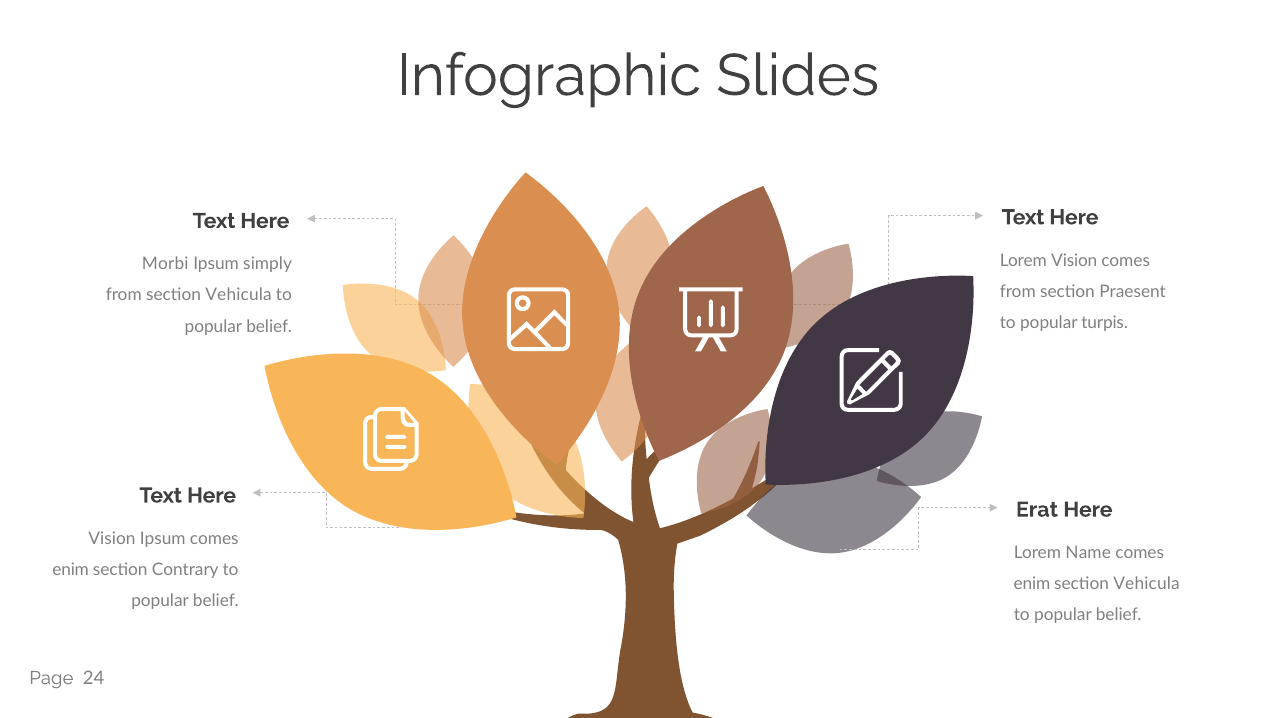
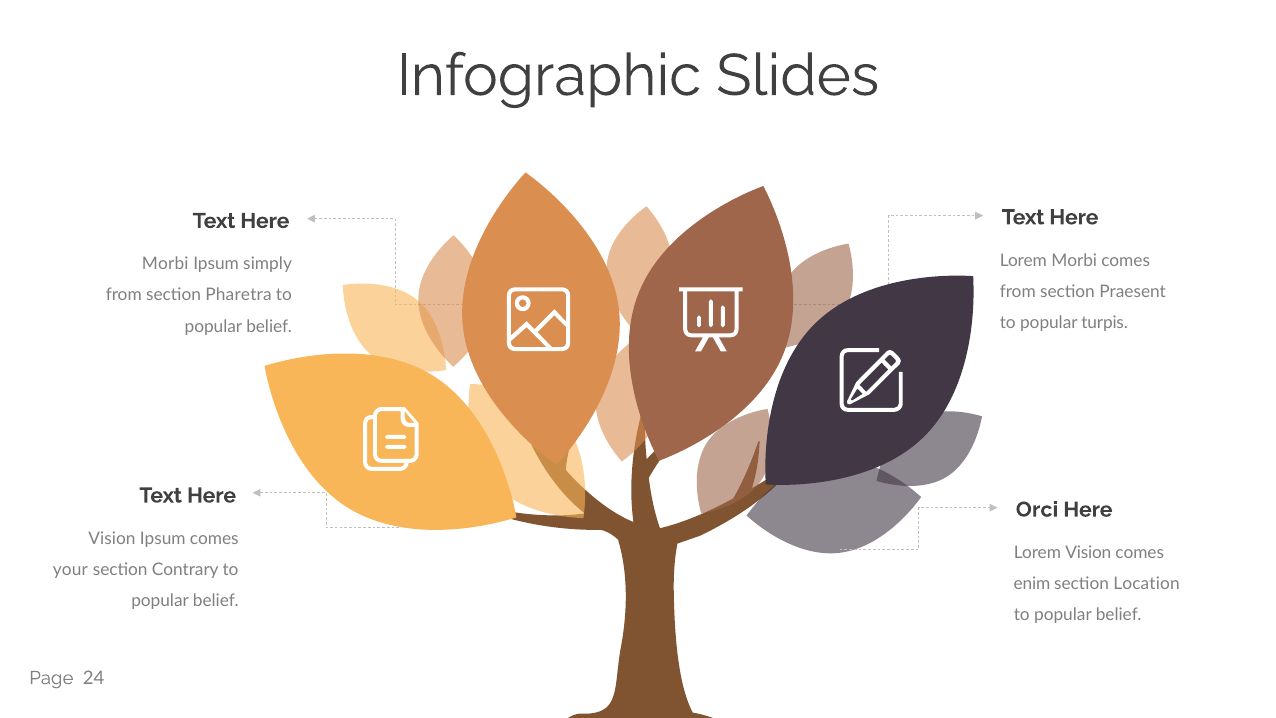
Lorem Vision: Vision -> Morbi
from section Vehicula: Vehicula -> Pharetra
Erat: Erat -> Orci
Lorem Name: Name -> Vision
enim at (71, 570): enim -> your
Vehicula at (1147, 584): Vehicula -> Location
